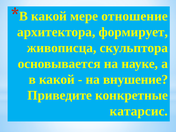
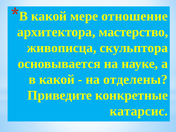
формирует: формирует -> мастерство
внушение: внушение -> отделены
